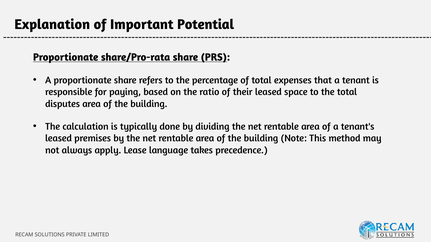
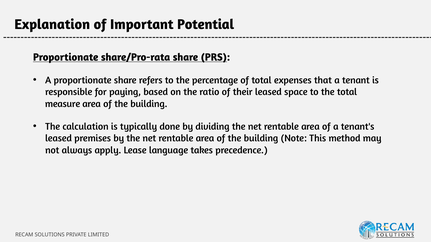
disputes: disputes -> measure
